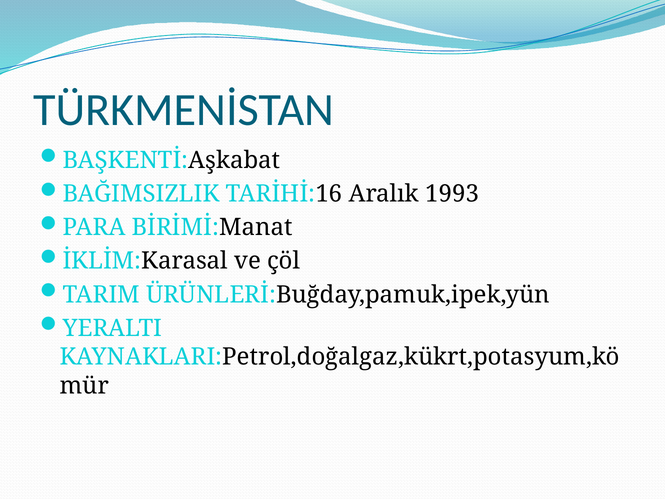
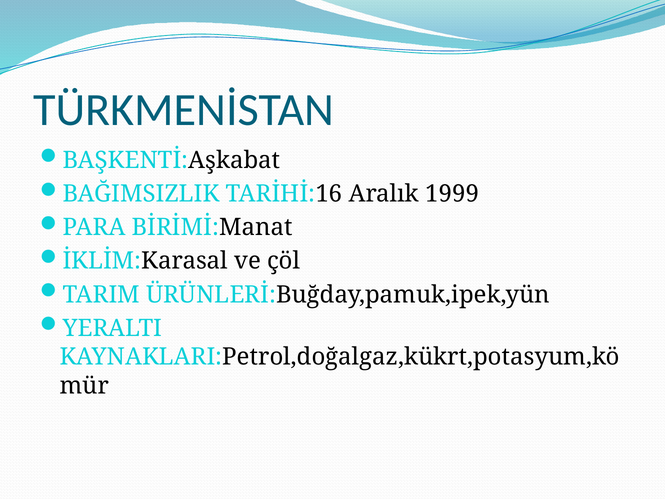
1993: 1993 -> 1999
